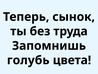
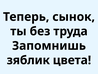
голубь: голубь -> зяблик
